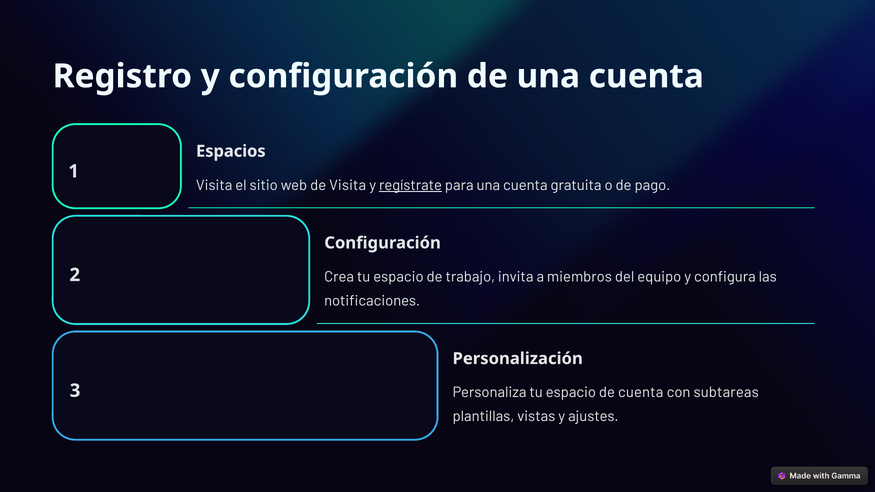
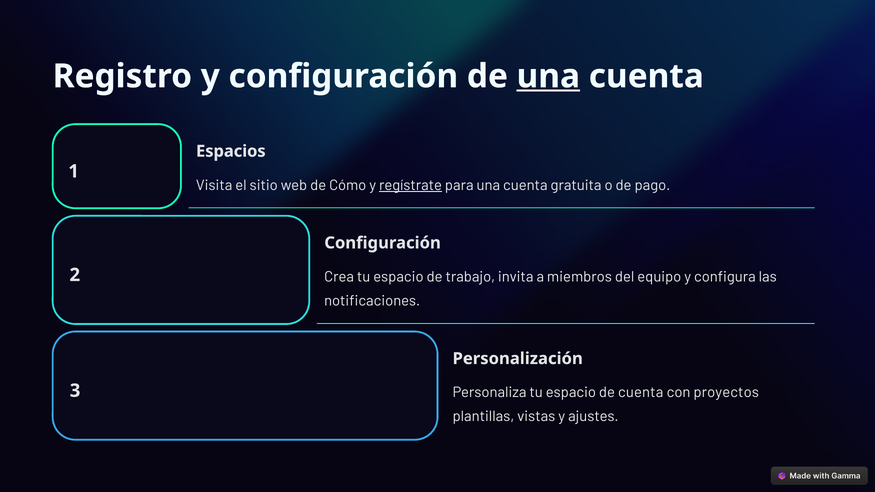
una at (548, 76) underline: none -> present
de Visita: Visita -> Cómo
subtareas: subtareas -> proyectos
